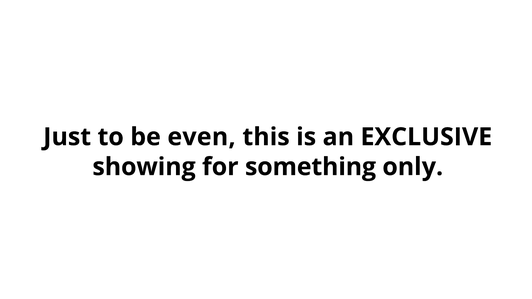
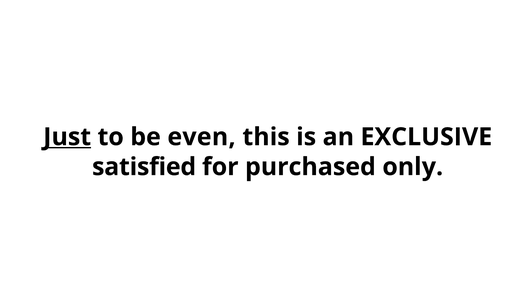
Just underline: none -> present
showing: showing -> satisfied
something: something -> purchased
